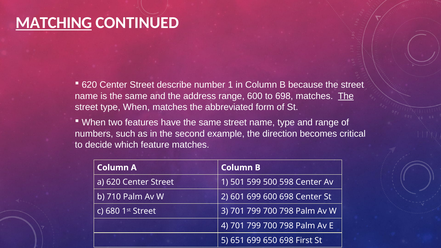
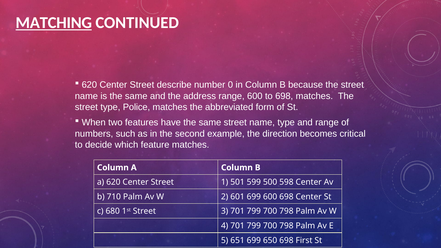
number 1: 1 -> 0
The at (346, 96) underline: present -> none
type When: When -> Police
